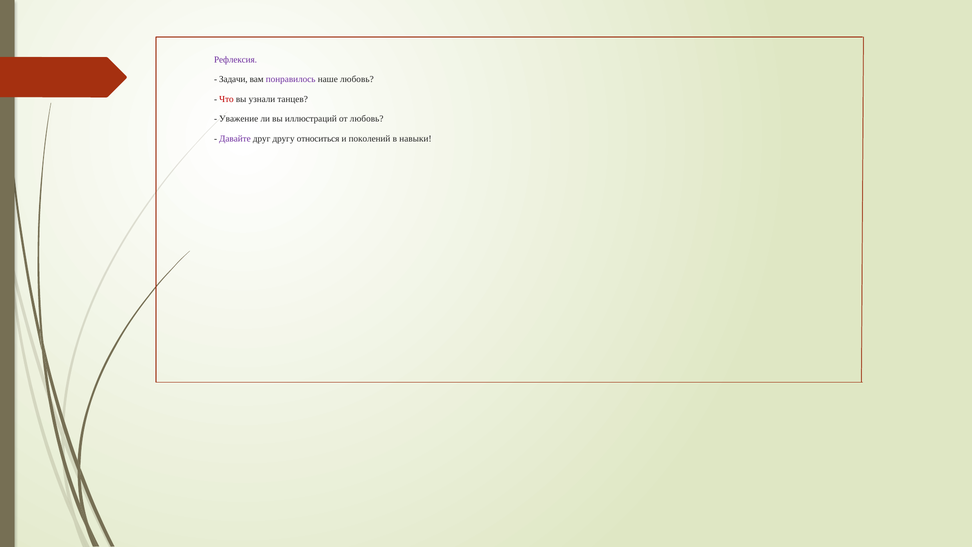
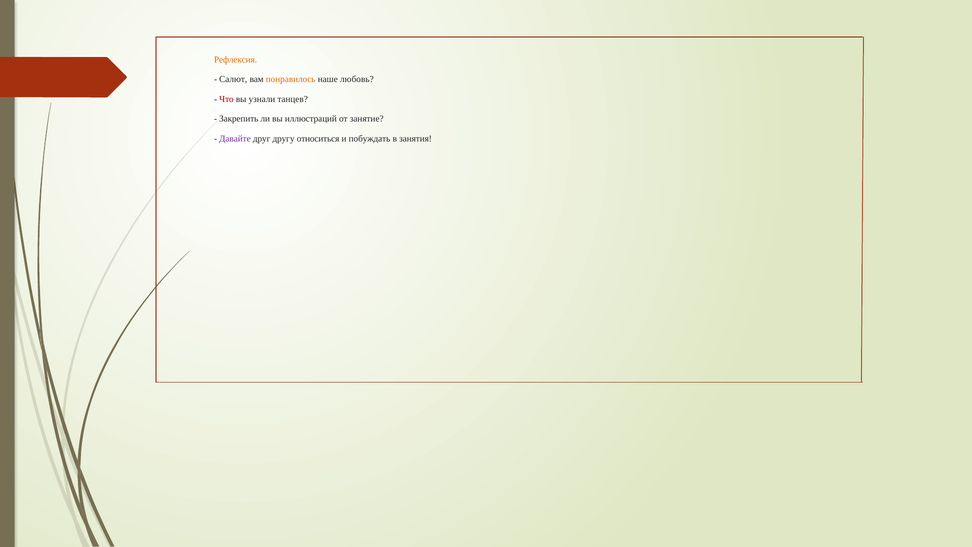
Рефлексия colour: purple -> orange
Задачи: Задачи -> Салют
понравилось colour: purple -> orange
Уважение: Уважение -> Закрепить
от любовь: любовь -> занятие
поколений: поколений -> побуждать
навыки: навыки -> занятия
